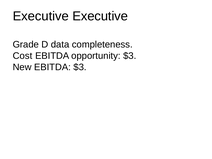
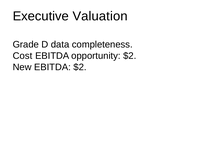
Executive Executive: Executive -> Valuation
opportunity $3: $3 -> $2
EBITDA $3: $3 -> $2
